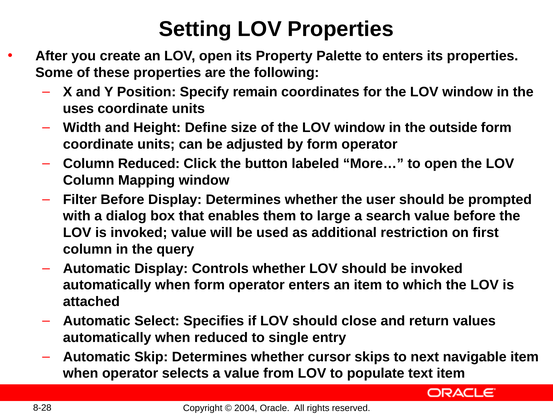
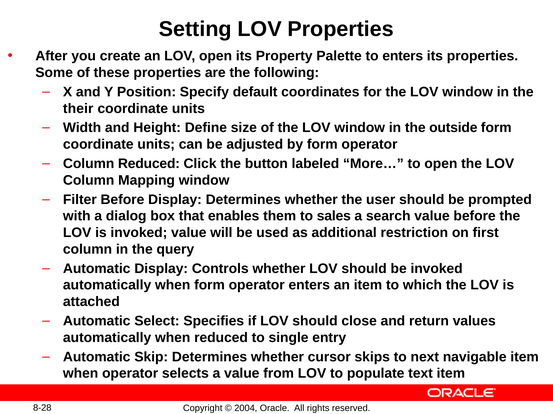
remain: remain -> default
uses: uses -> their
large: large -> sales
